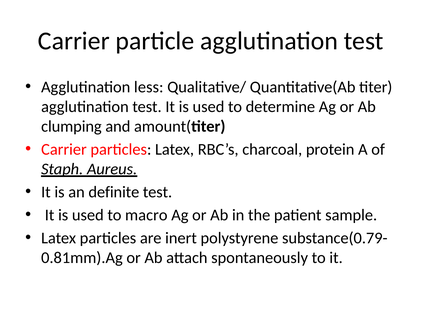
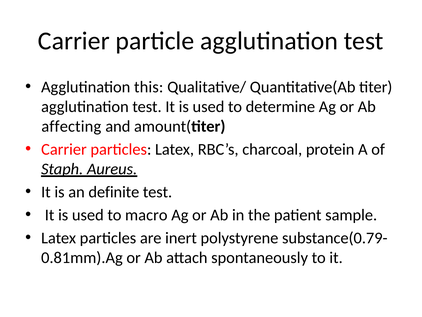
less: less -> this
clumping: clumping -> affecting
